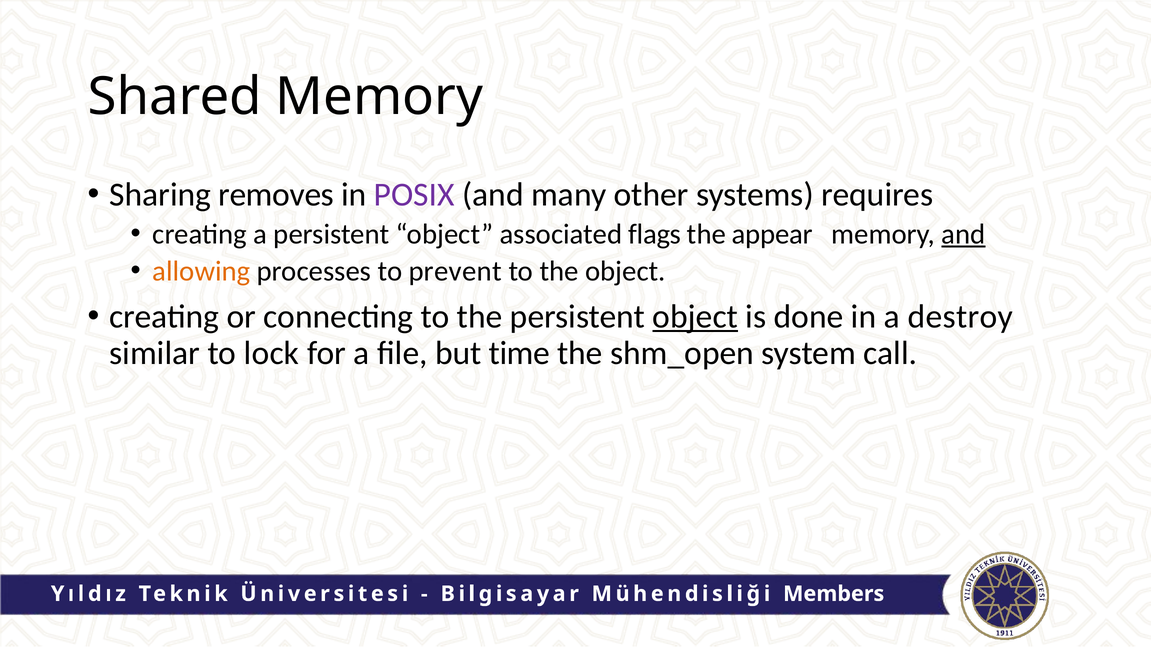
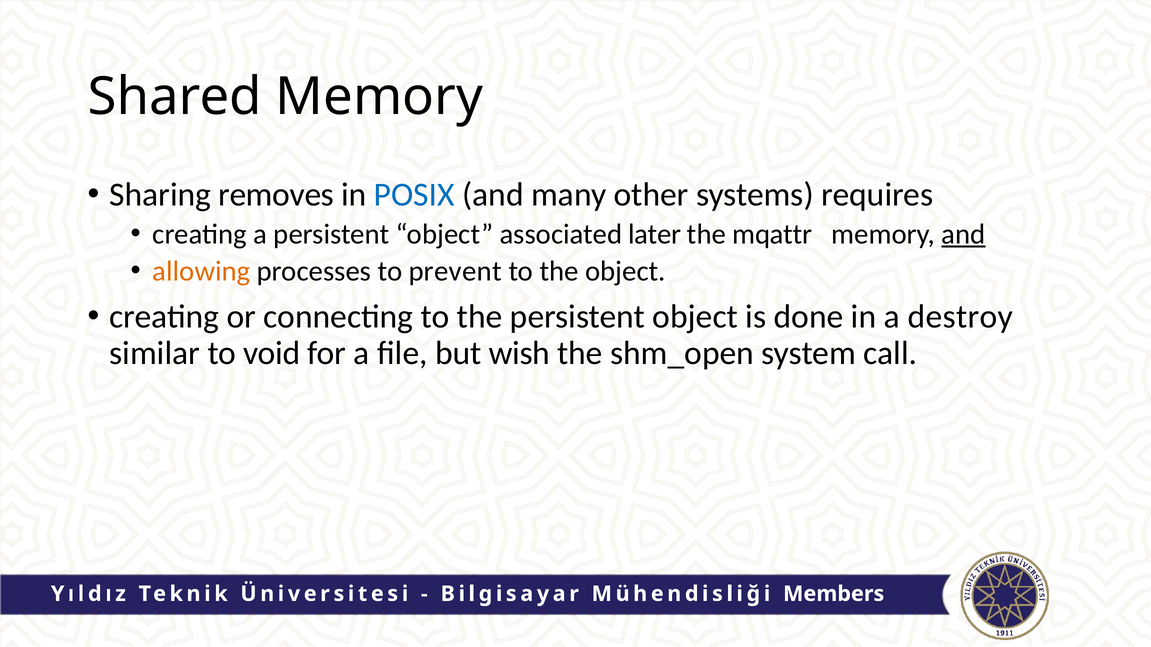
POSIX colour: purple -> blue
flags: flags -> later
appear: appear -> mqattr
object at (695, 317) underline: present -> none
lock: lock -> void
time: time -> wish
